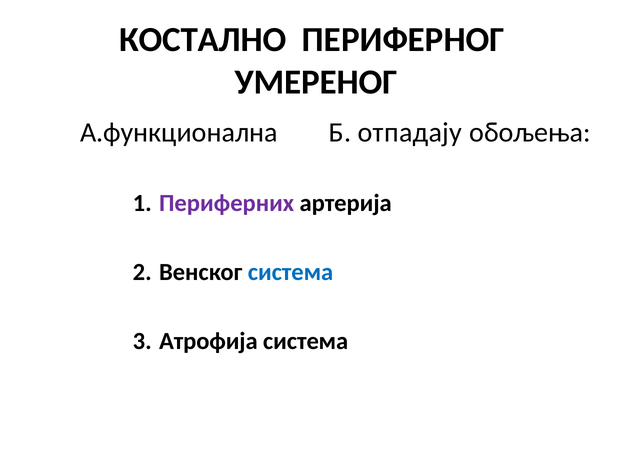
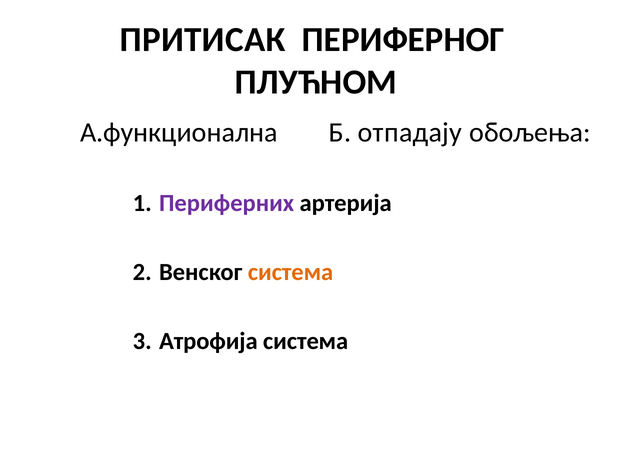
КОСТАЛНО: КОСТАЛНО -> ПРИТИСАК
УМЕРЕНОГ: УМЕРЕНОГ -> ПЛУЋНОМ
система at (291, 272) colour: blue -> orange
